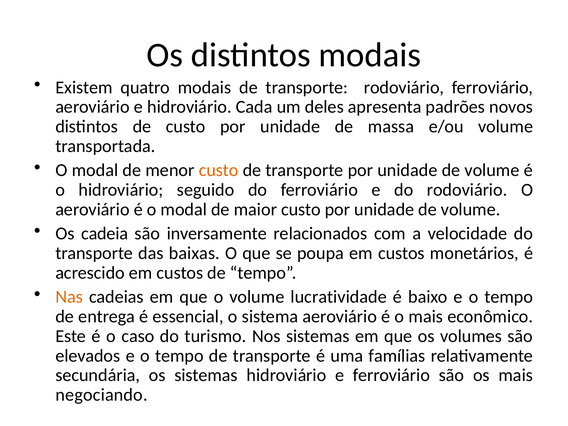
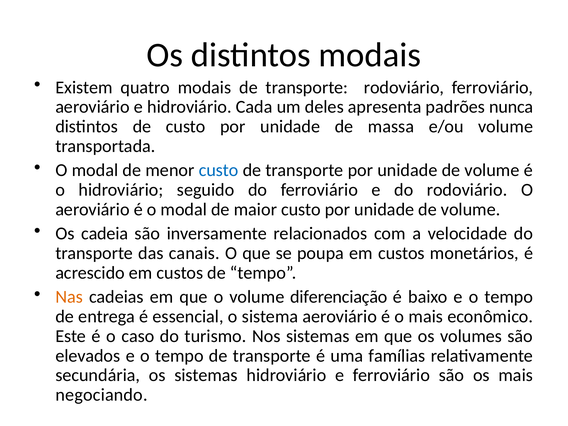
novos: novos -> nunca
custo at (219, 170) colour: orange -> blue
baixas: baixas -> canais
lucratividade: lucratividade -> diferenciação
